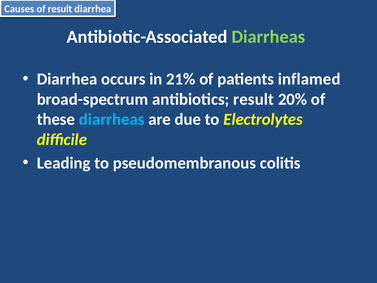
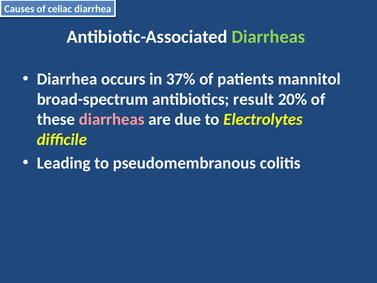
of result: result -> celiac
21%: 21% -> 37%
inflamed: inflamed -> mannitol
diarrheas at (112, 119) colour: light blue -> pink
